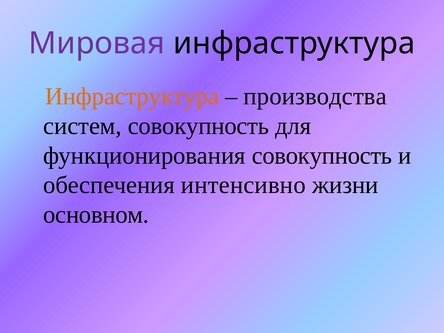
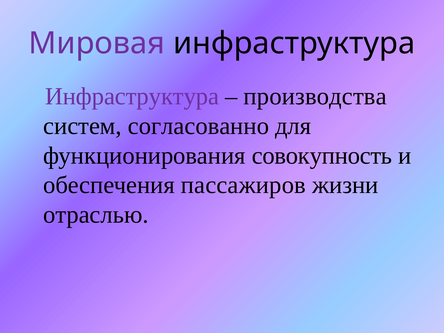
Инфраструктура at (132, 96) colour: orange -> purple
систем совокупность: совокупность -> согласованно
интенсивно: интенсивно -> пассажиров
основном: основном -> отраслью
